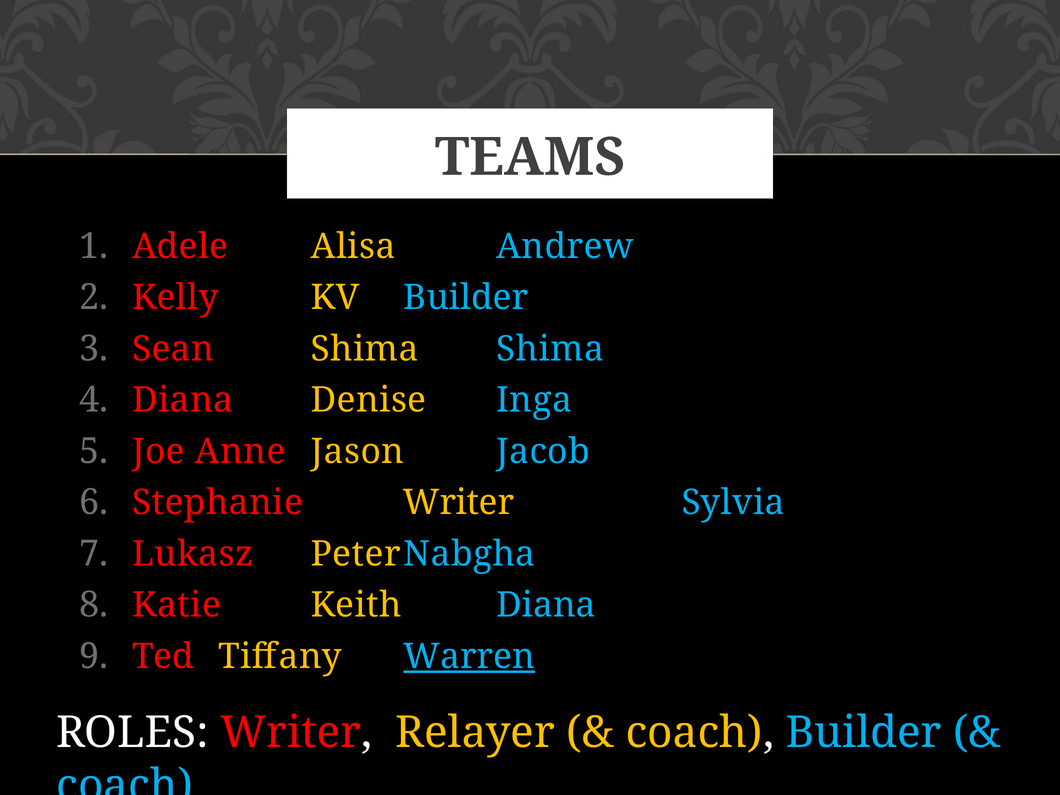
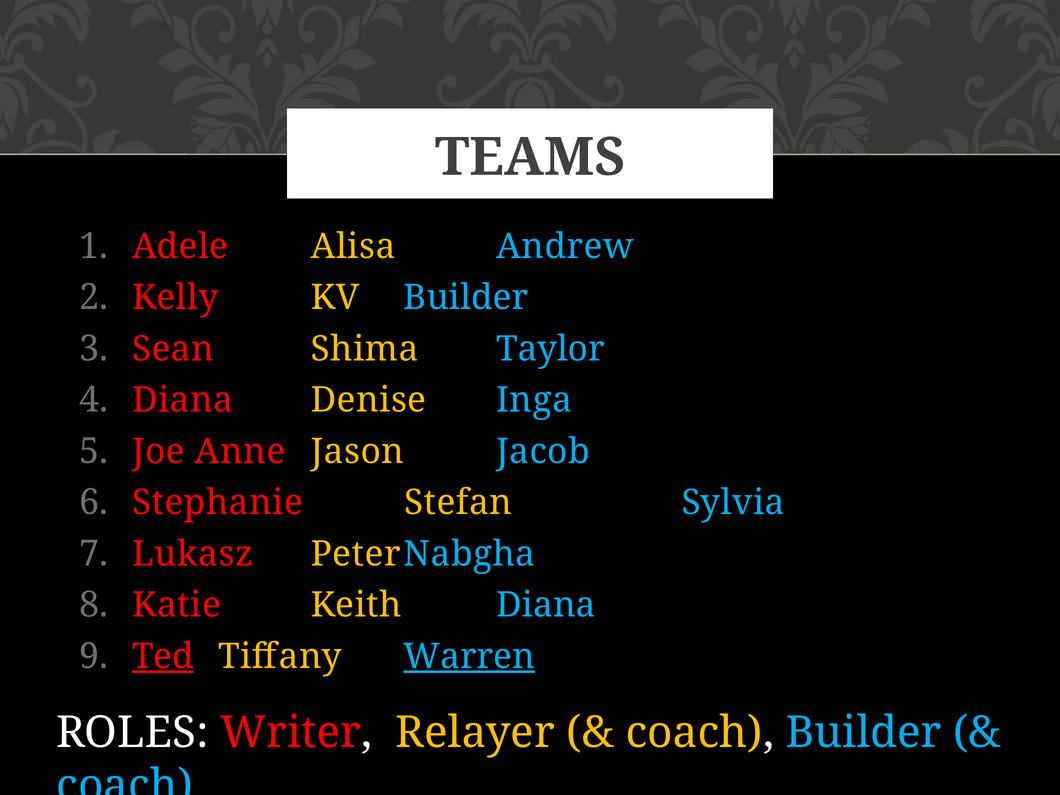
Shima Shima: Shima -> Taylor
Stephanie Writer: Writer -> Stefan
Ted underline: none -> present
